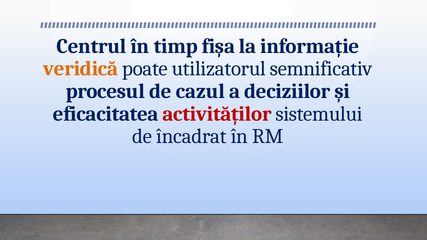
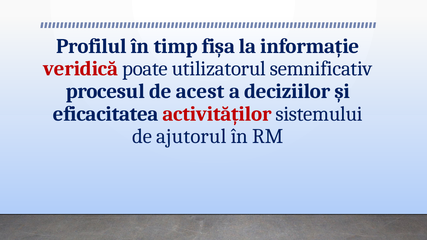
Centrul: Centrul -> Profilul
veridică colour: orange -> red
cazul: cazul -> acest
încadrat: încadrat -> ajutorul
